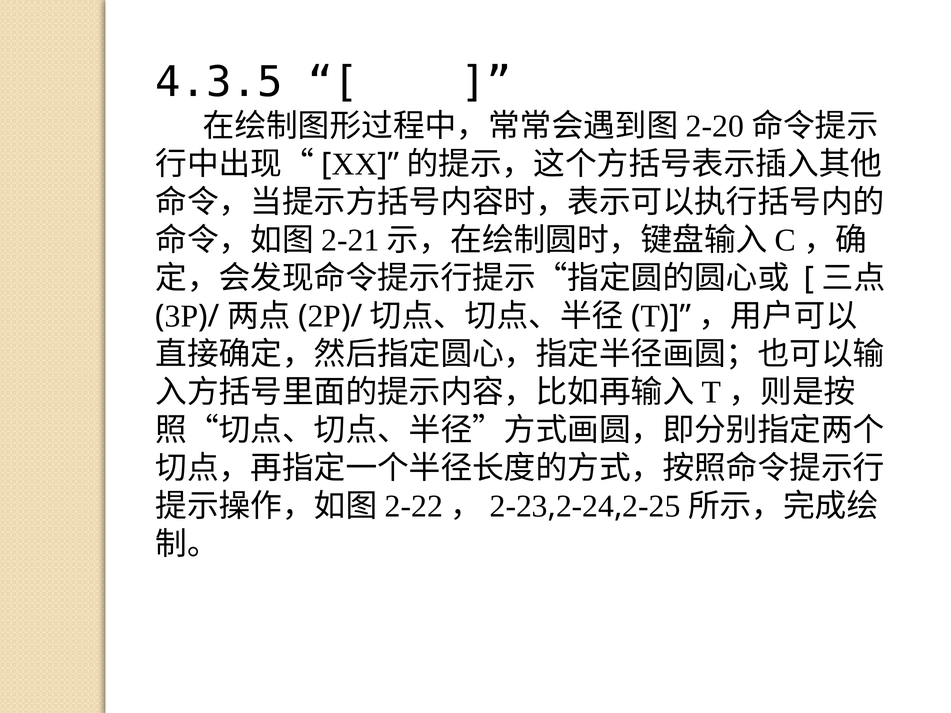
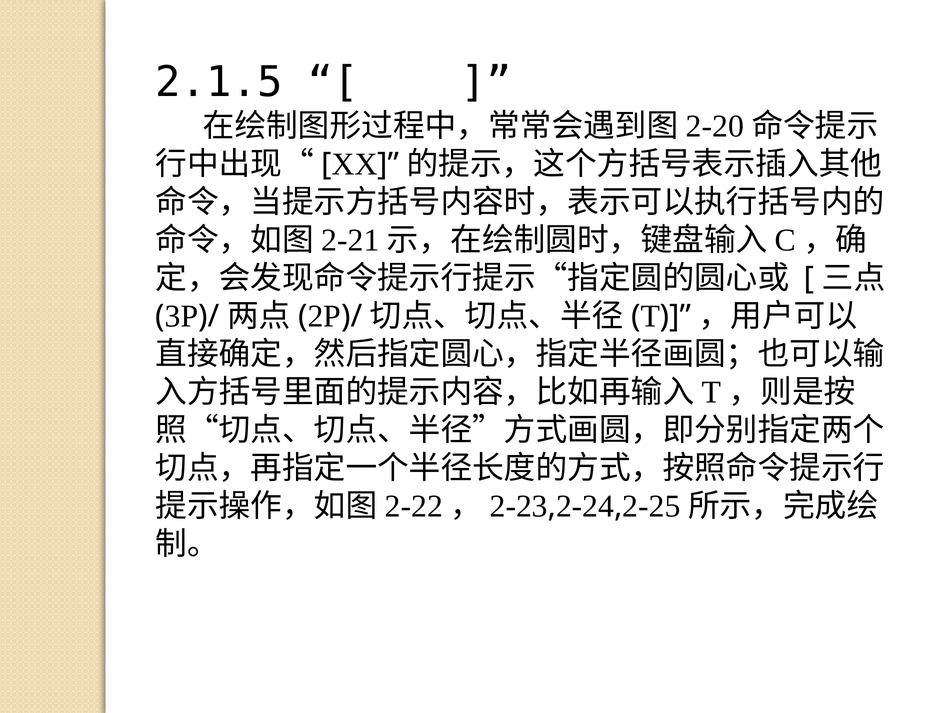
4.3.5: 4.3.5 -> 2.1.5
